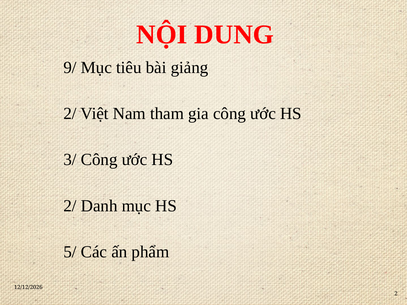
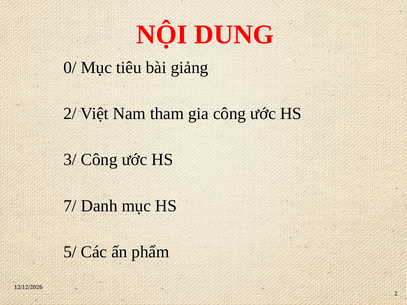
9/: 9/ -> 0/
2/ at (70, 206): 2/ -> 7/
